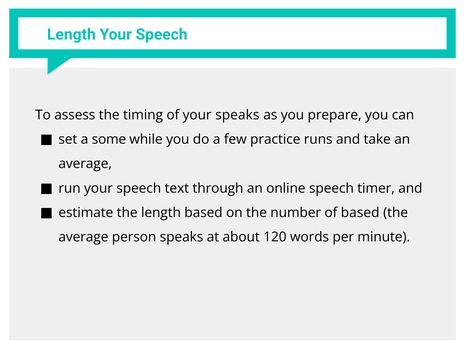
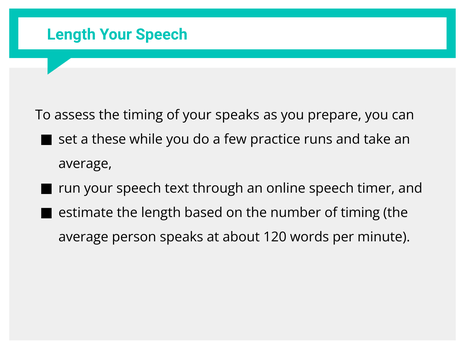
some: some -> these
of based: based -> timing
